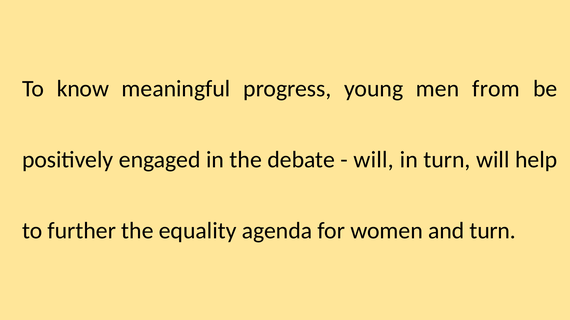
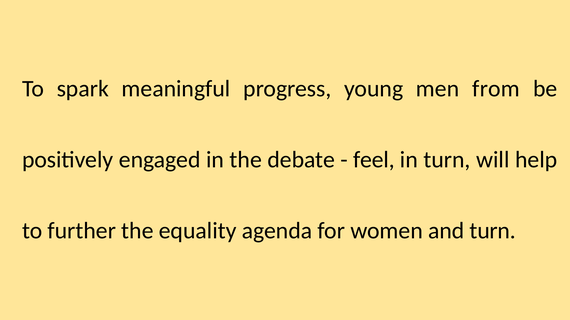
know: know -> spark
will at (374, 160): will -> feel
